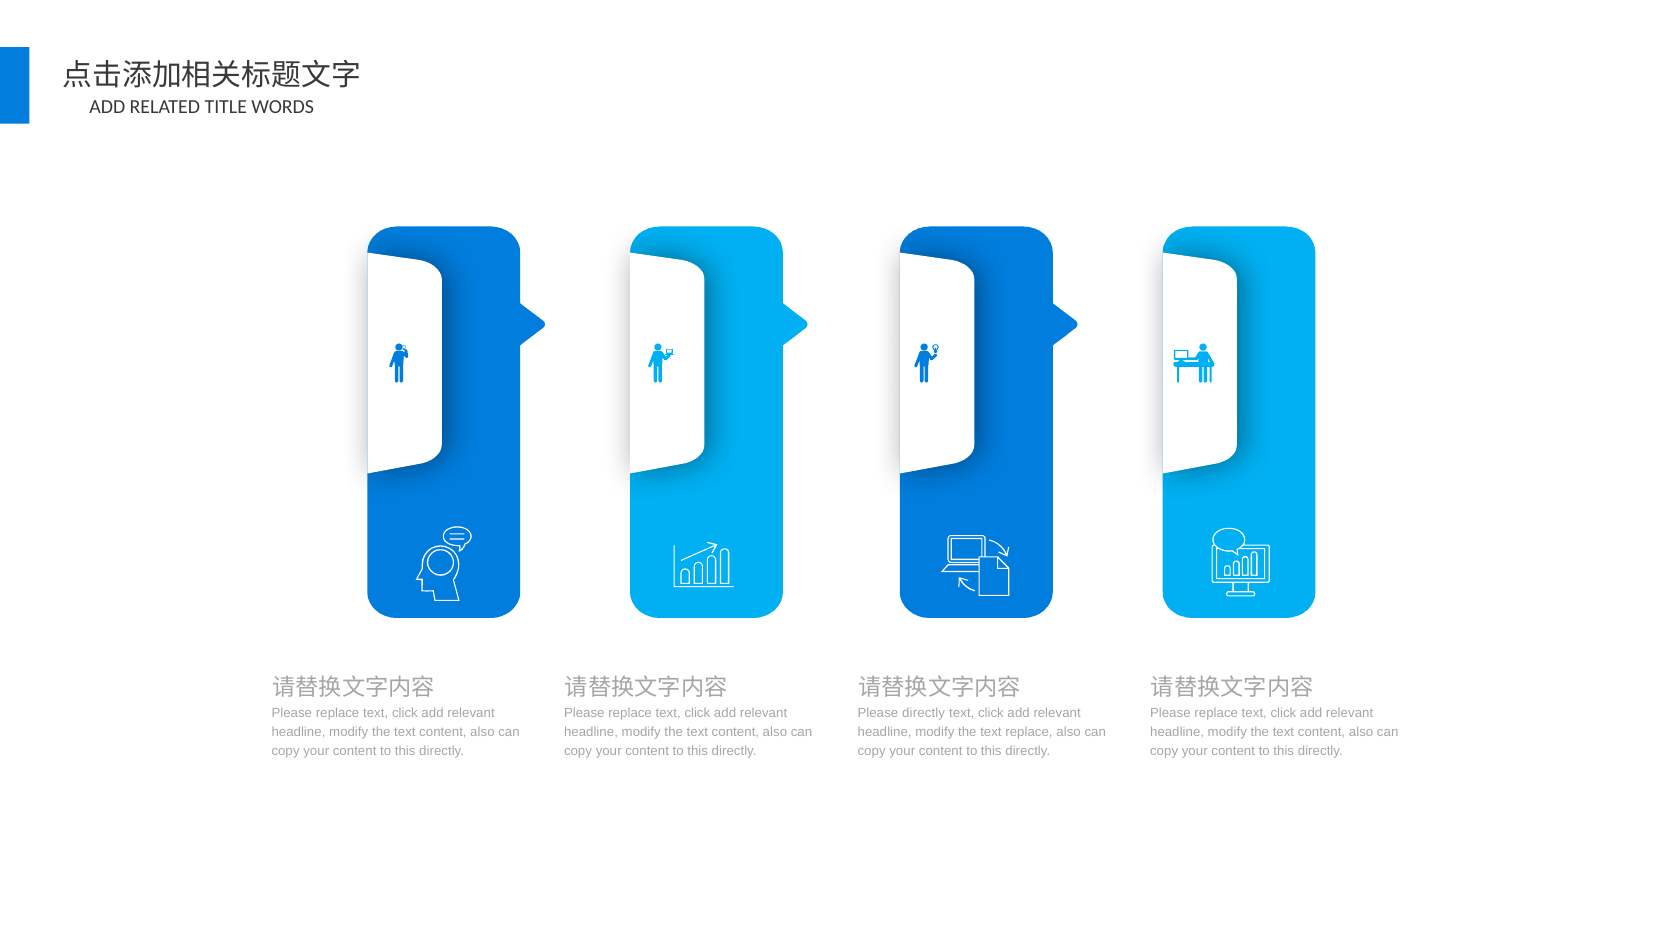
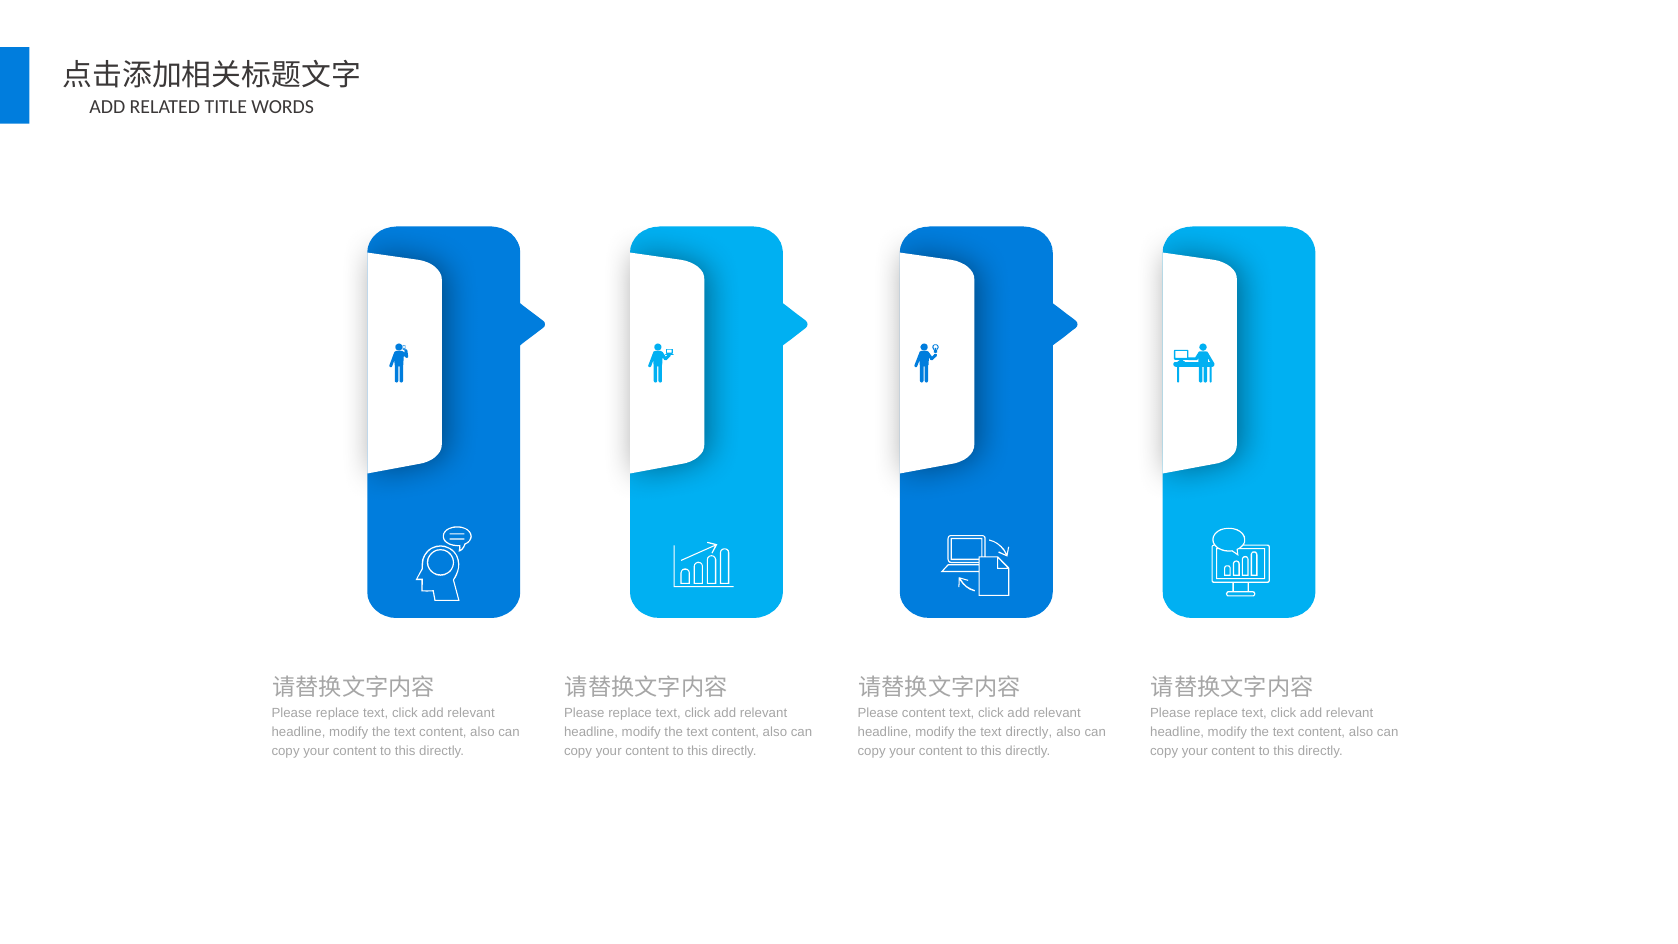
Please directly: directly -> content
text replace: replace -> directly
